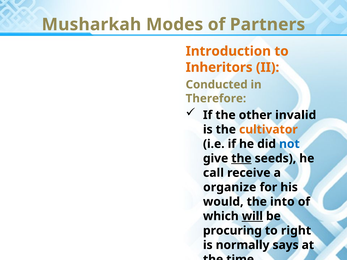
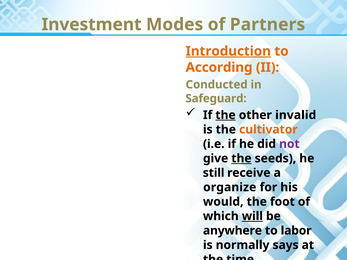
Musharkah: Musharkah -> Investment
Introduction underline: none -> present
Inheritors: Inheritors -> According
Therefore: Therefore -> Safeguard
the at (226, 115) underline: none -> present
not colour: blue -> purple
call: call -> still
into: into -> foot
procuring: procuring -> anywhere
right: right -> labor
